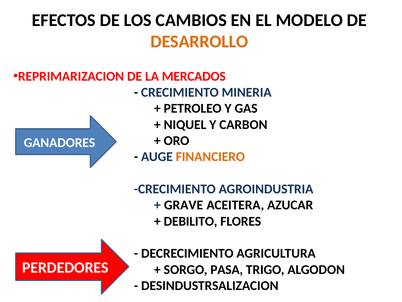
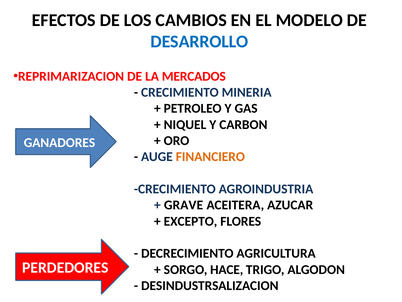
DESARROLLO colour: orange -> blue
DEBILITO: DEBILITO -> EXCEPTO
PASA: PASA -> HACE
